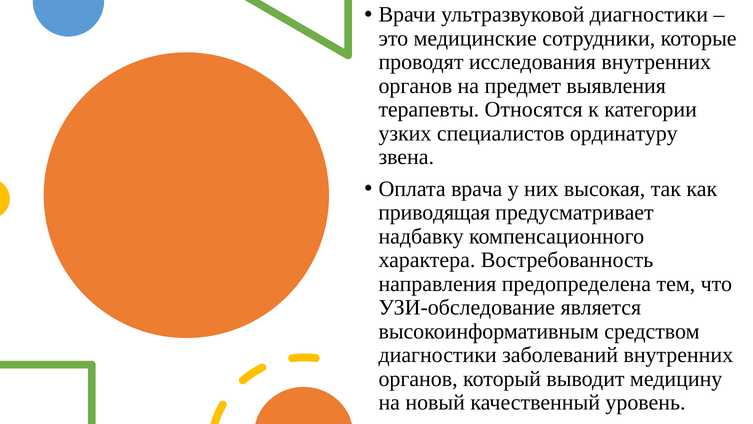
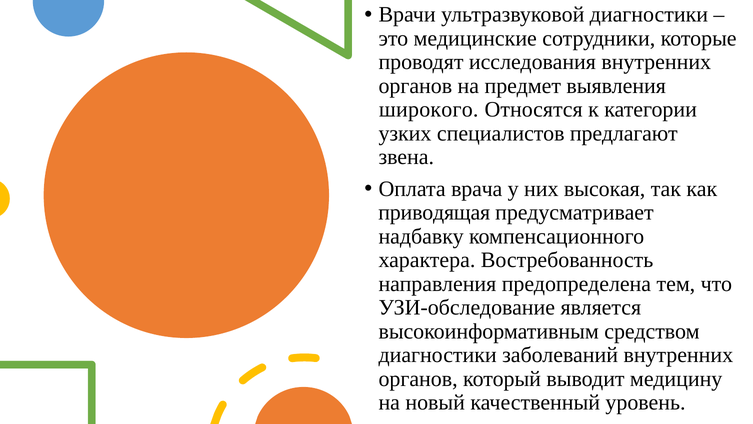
терапевты: терапевты -> широкого
ординатуру: ординатуру -> предлагают
